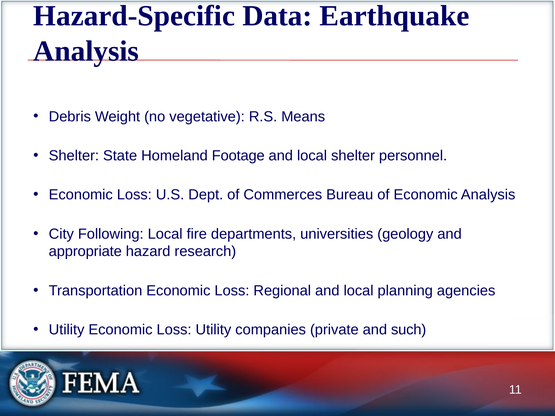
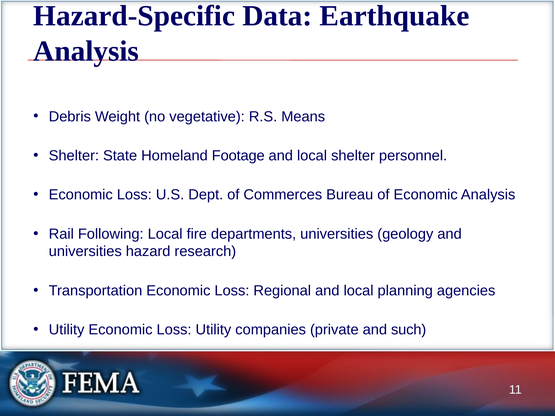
City: City -> Rail
appropriate at (85, 252): appropriate -> universities
